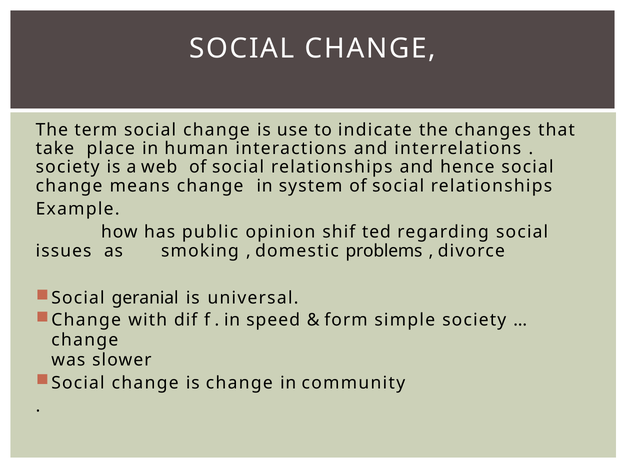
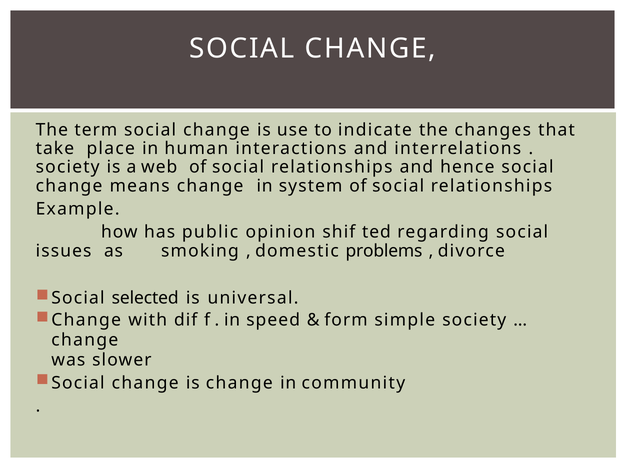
geranial: geranial -> selected
